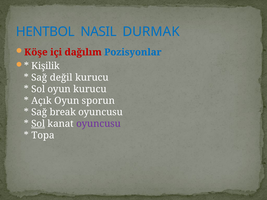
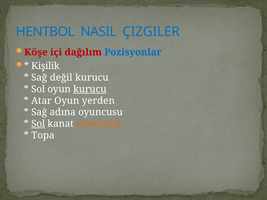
DURMAK: DURMAK -> ÇIZGILER
kurucu at (90, 89) underline: none -> present
Açık: Açık -> Atar
sporun: sporun -> yerden
break: break -> adına
oyuncusu at (98, 124) colour: purple -> orange
